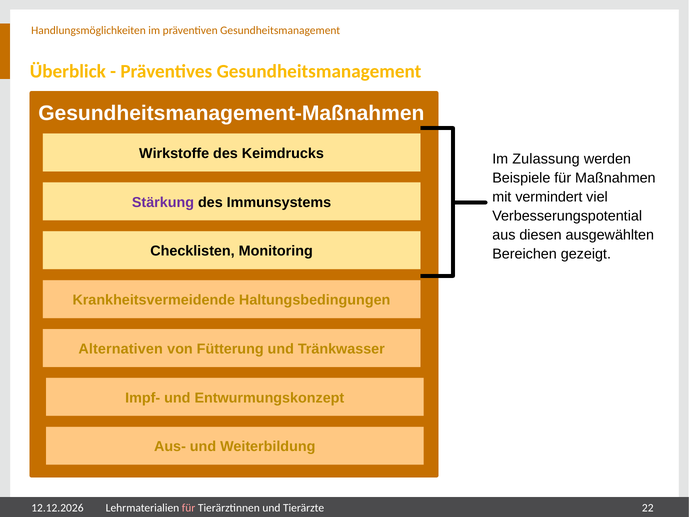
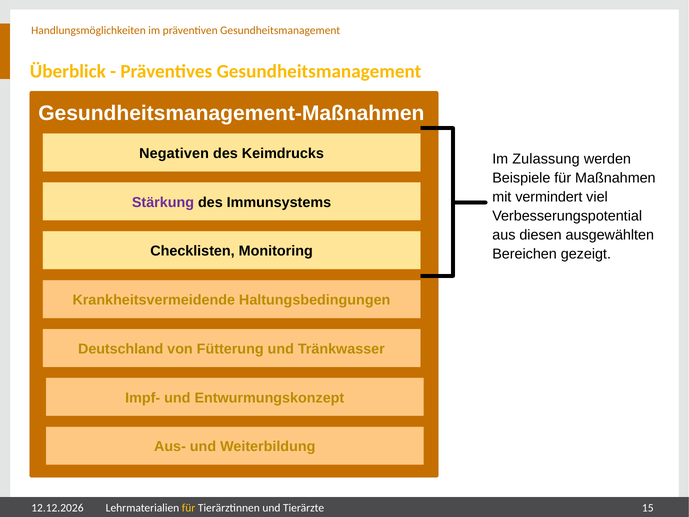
Wirkstoffe: Wirkstoffe -> Negativen
Alternativen: Alternativen -> Deutschland
für at (189, 508) colour: pink -> yellow
22: 22 -> 15
